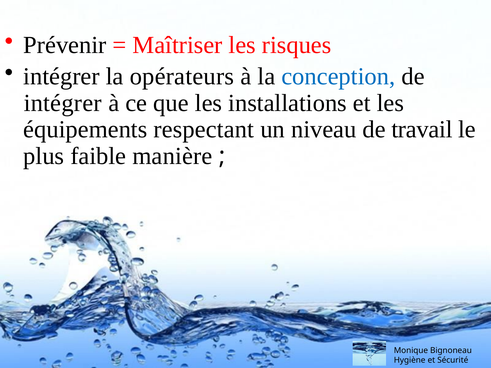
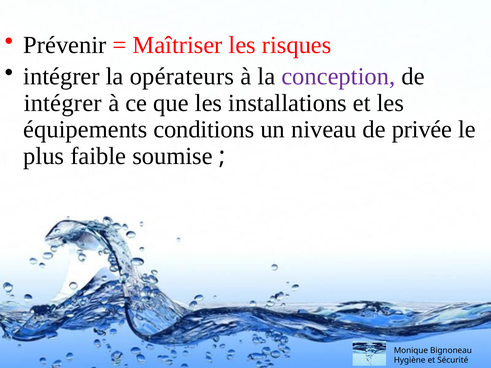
conception colour: blue -> purple
respectant: respectant -> conditions
travail: travail -> privée
manière: manière -> soumise
